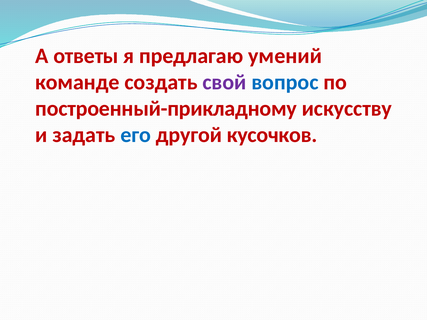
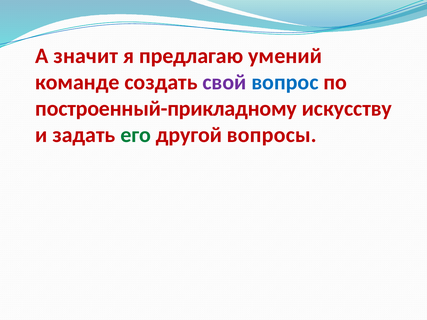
ответы: ответы -> значит
его colour: blue -> green
кусочков: кусочков -> вопросы
